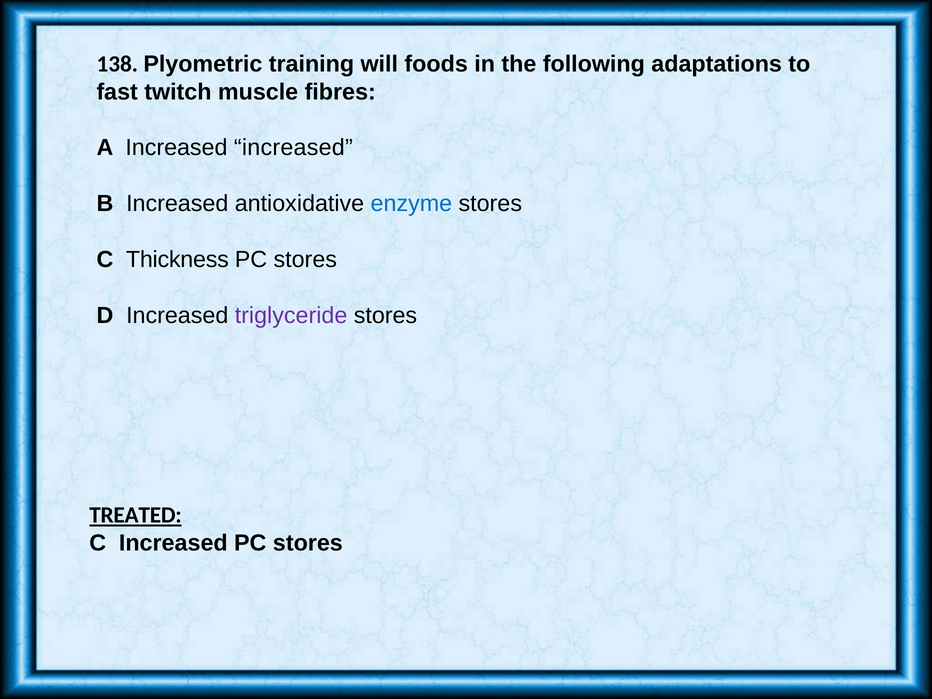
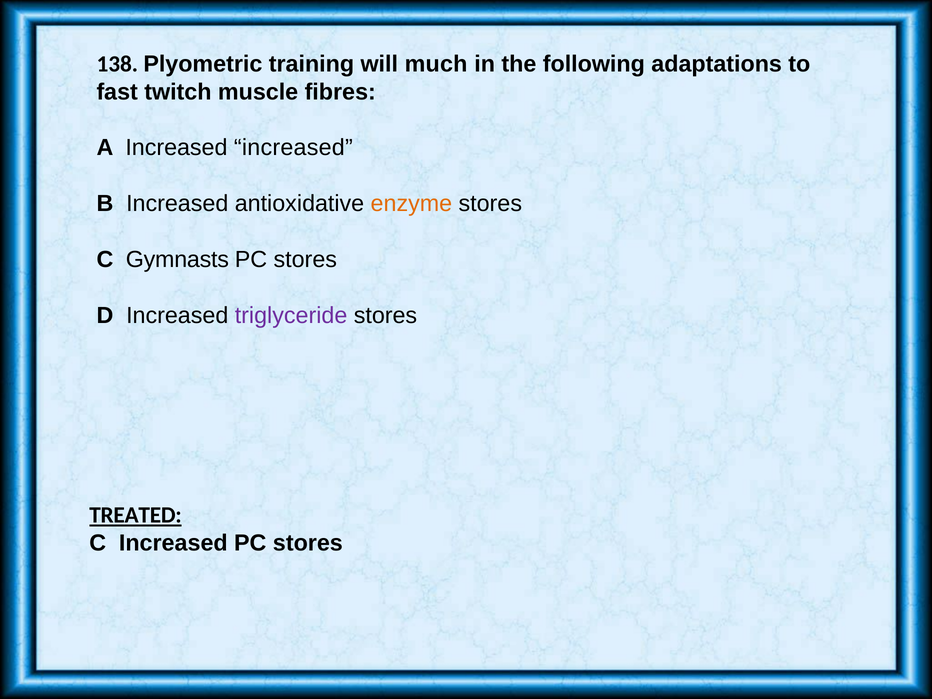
foods: foods -> much
enzyme colour: blue -> orange
Thickness: Thickness -> Gymnasts
